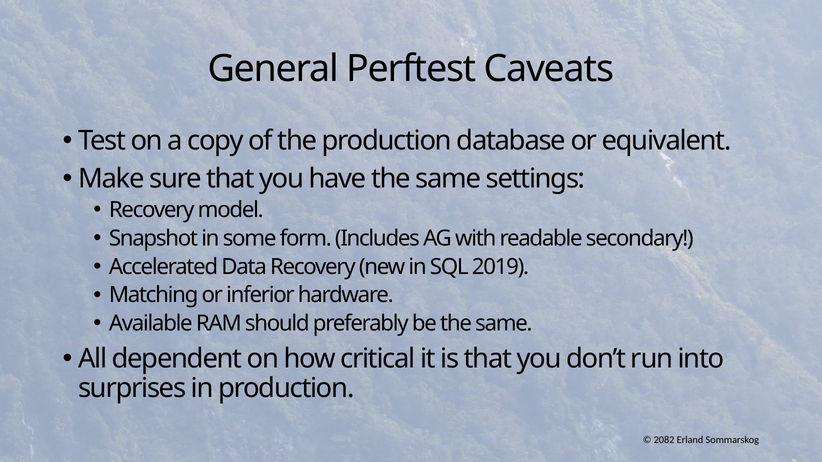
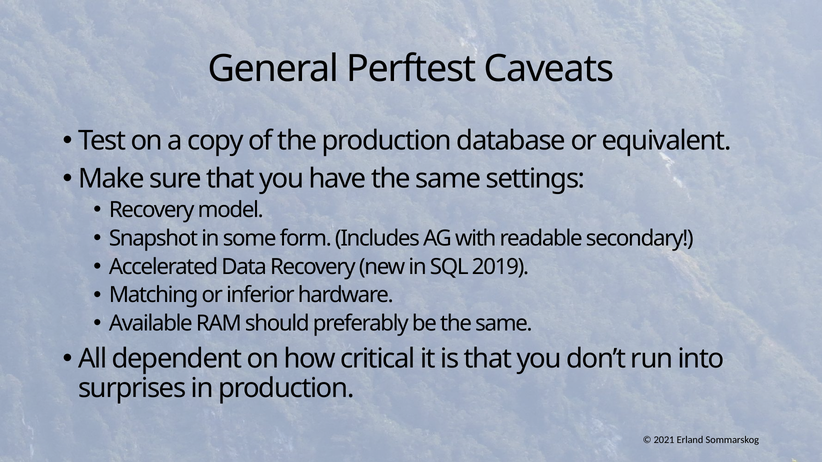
2082: 2082 -> 2021
